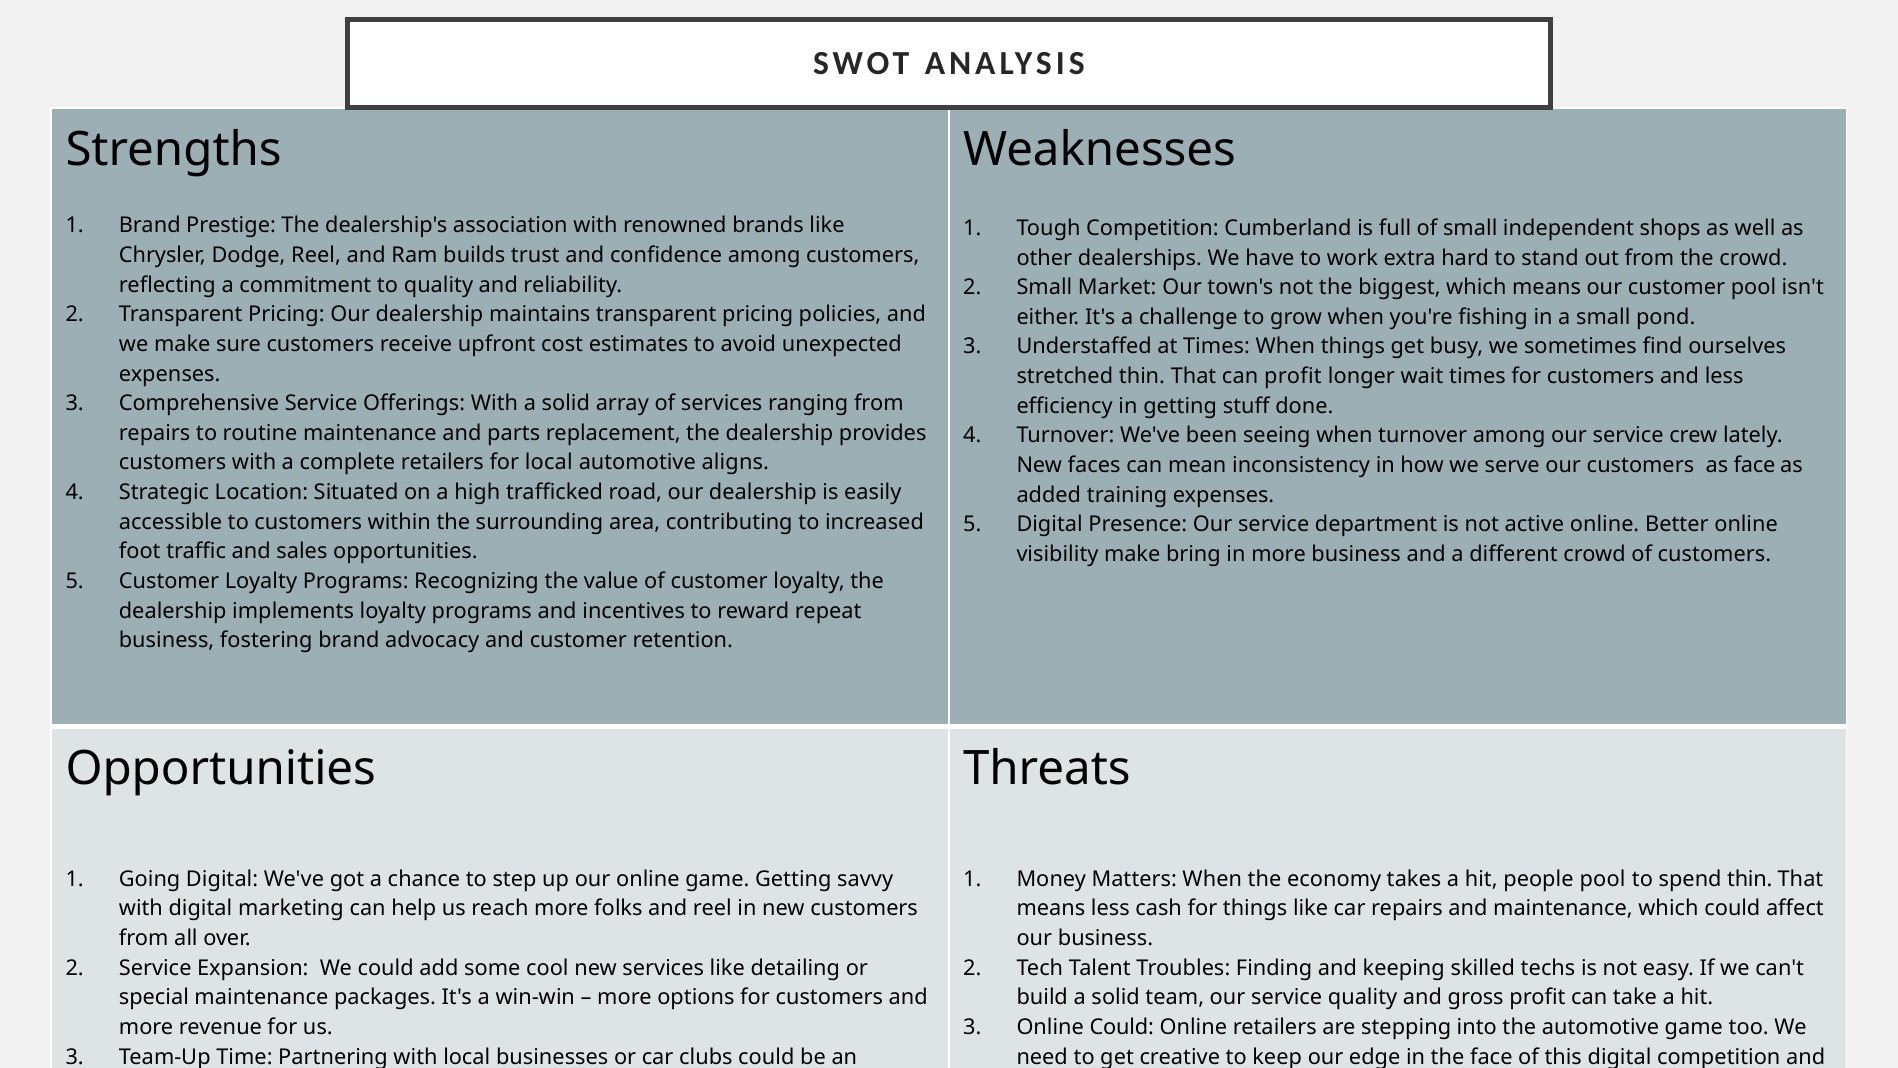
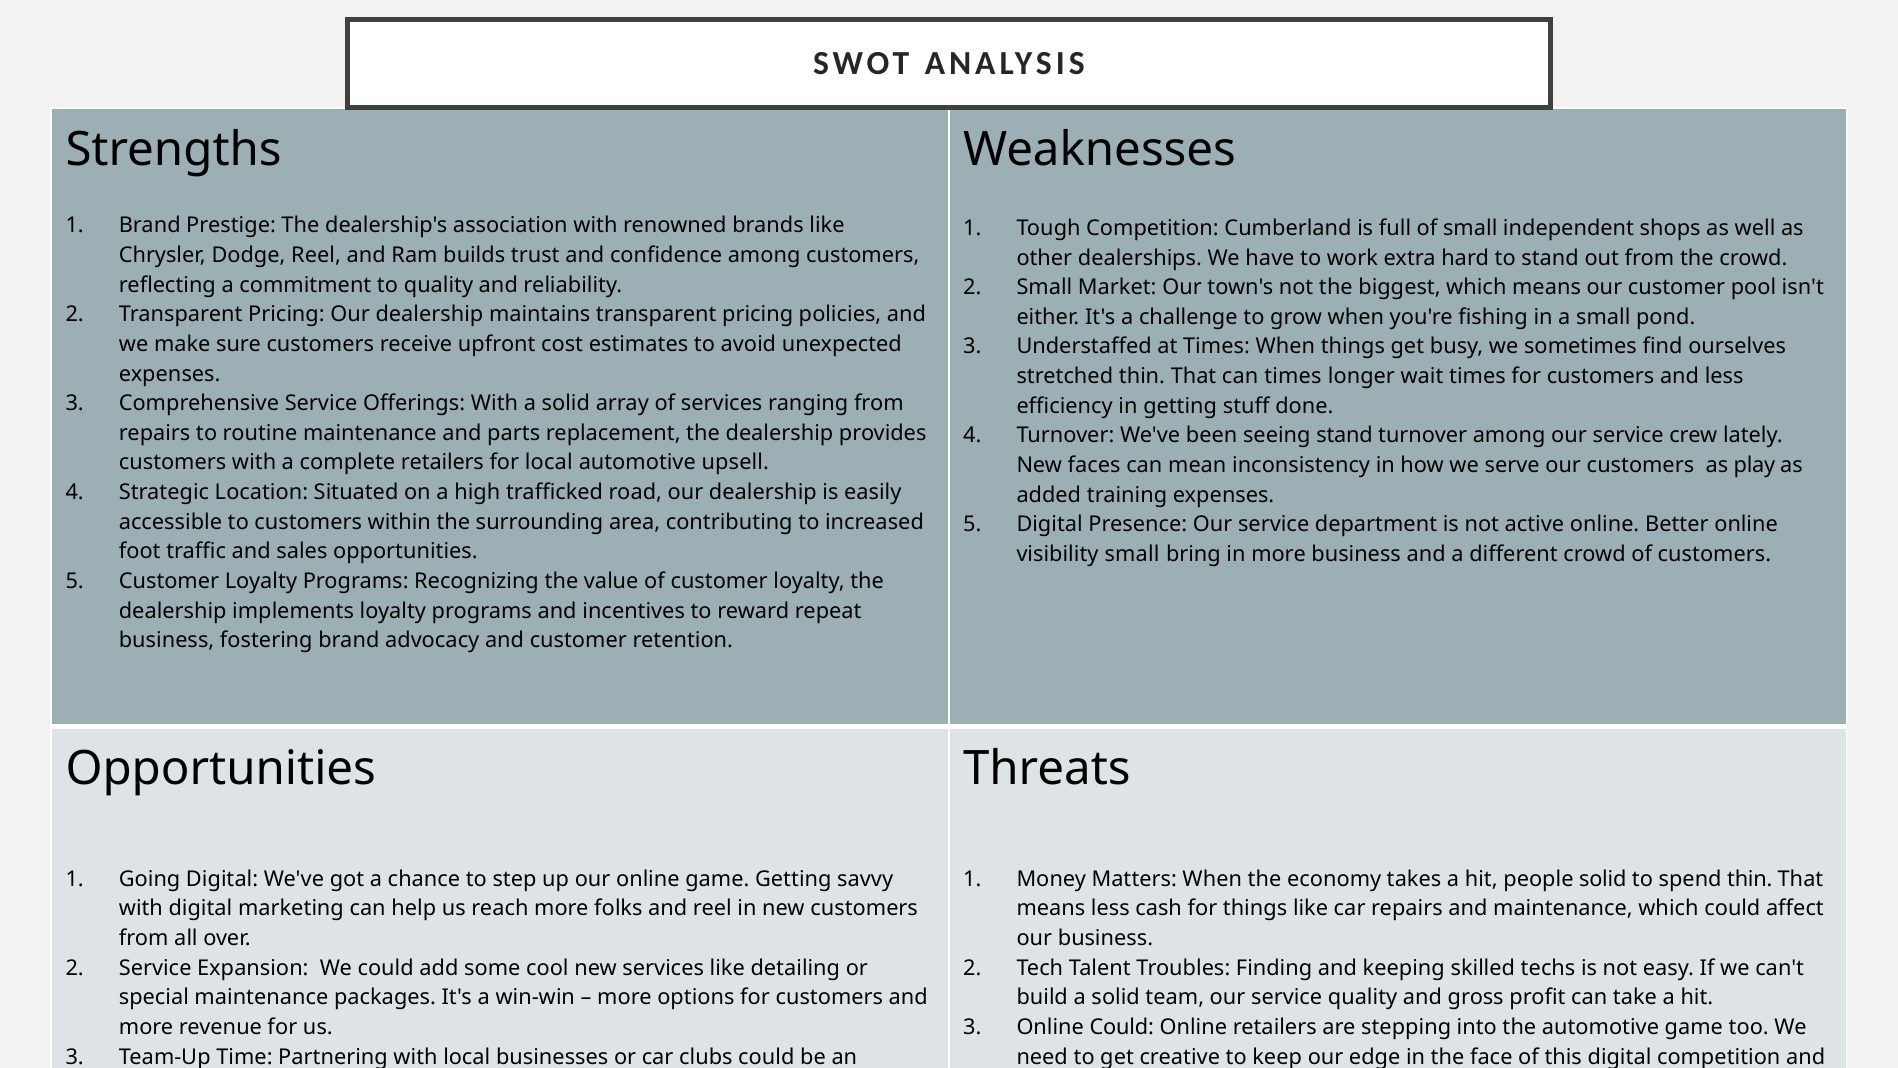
can profit: profit -> times
seeing when: when -> stand
aligns: aligns -> upsell
as face: face -> play
visibility make: make -> small
people pool: pool -> solid
